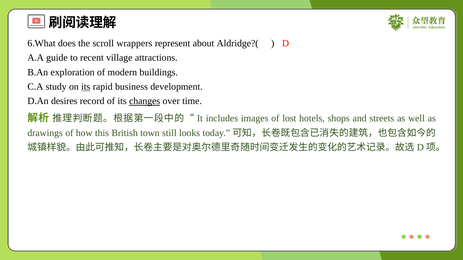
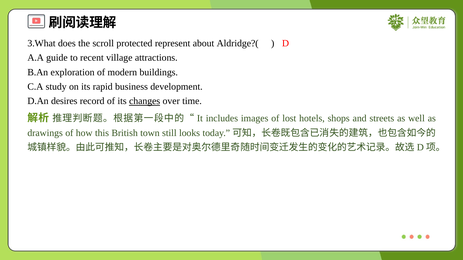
6.What: 6.What -> 3.What
wrappers: wrappers -> protected
its at (86, 87) underline: present -> none
